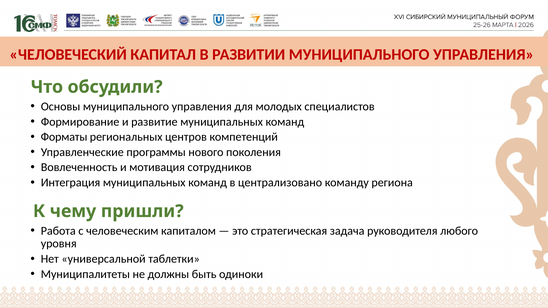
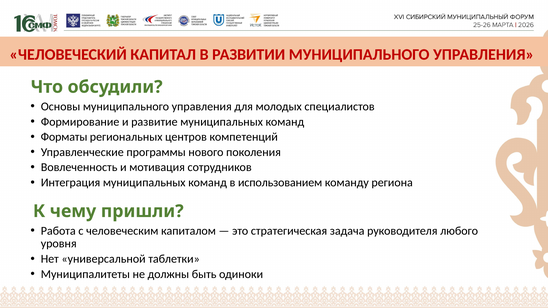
централизовано: централизовано -> использованием
